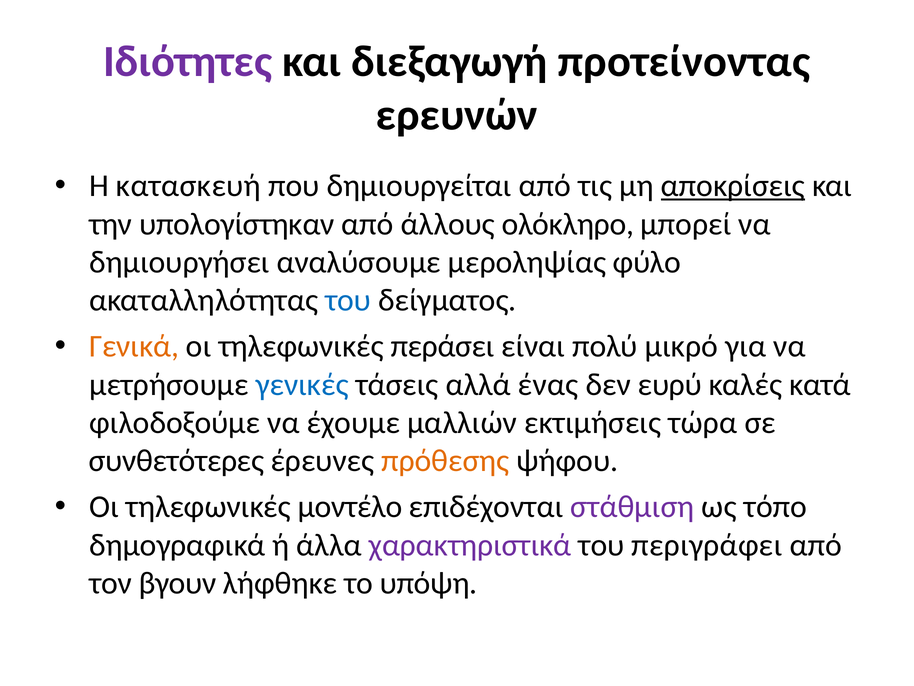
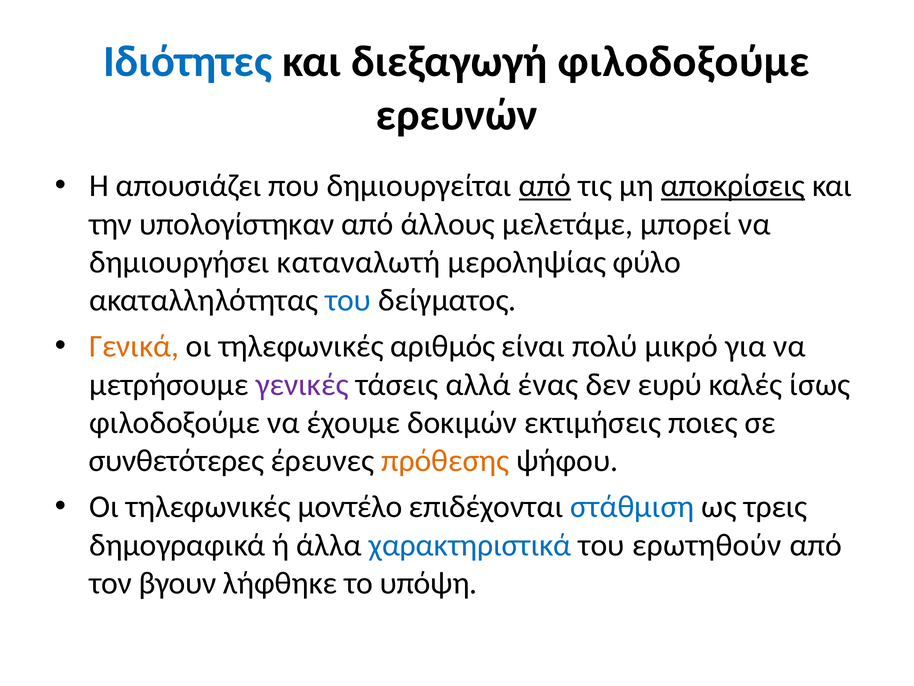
Ιδιότητες colour: purple -> blue
διεξαγωγή προτείνοντας: προτείνοντας -> φιλοδοξούμε
κατασκευή: κατασκευή -> απουσιάζει
από at (545, 186) underline: none -> present
ολόκληρο: ολόκληρο -> μελετάμε
αναλύσουμε: αναλύσουμε -> καταναλωτή
περάσει: περάσει -> αριθμός
γενικές colour: blue -> purple
κατά: κατά -> ίσως
μαλλιών: μαλλιών -> δοκιμών
τώρα: τώρα -> ποιες
στάθμιση colour: purple -> blue
τόπο: τόπο -> τρεις
χαρακτηριστικά colour: purple -> blue
περιγράφει: περιγράφει -> ερωτηθούν
